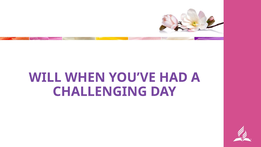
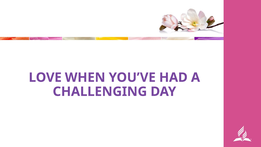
WILL: WILL -> LOVE
